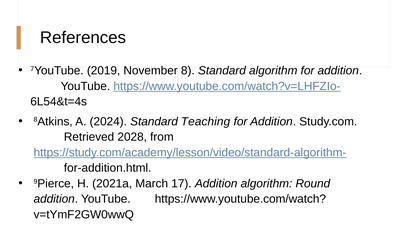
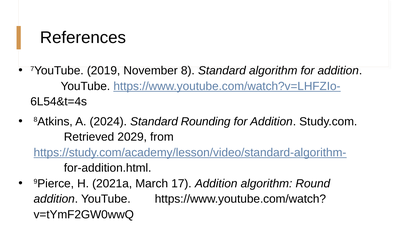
Teaching: Teaching -> Rounding
2028: 2028 -> 2029
